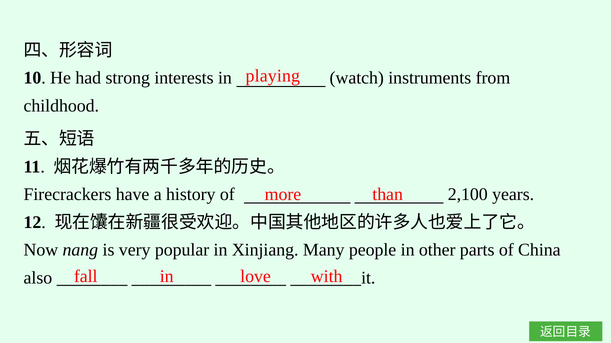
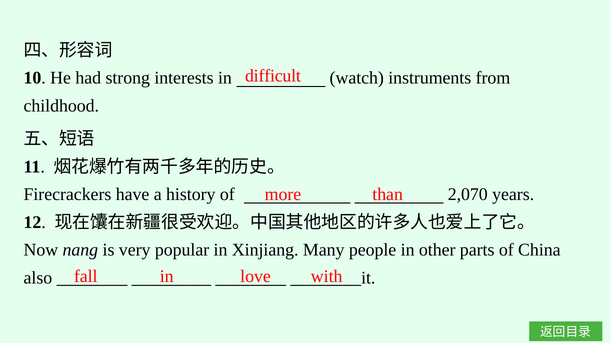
playing: playing -> difficult
2,100: 2,100 -> 2,070
